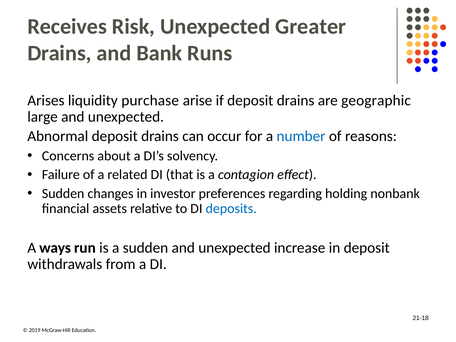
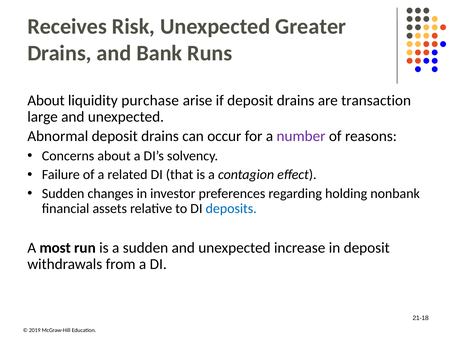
Arises at (46, 100): Arises -> About
geographic: geographic -> transaction
number colour: blue -> purple
ways: ways -> most
